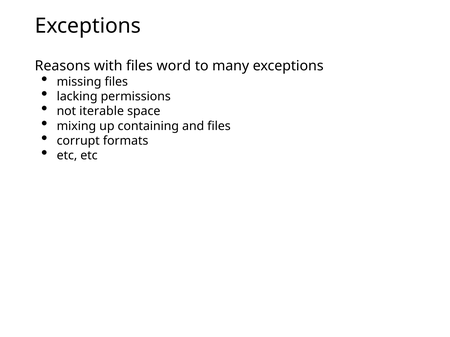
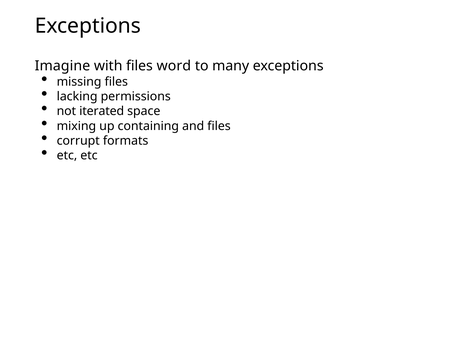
Reasons: Reasons -> Imagine
iterable: iterable -> iterated
